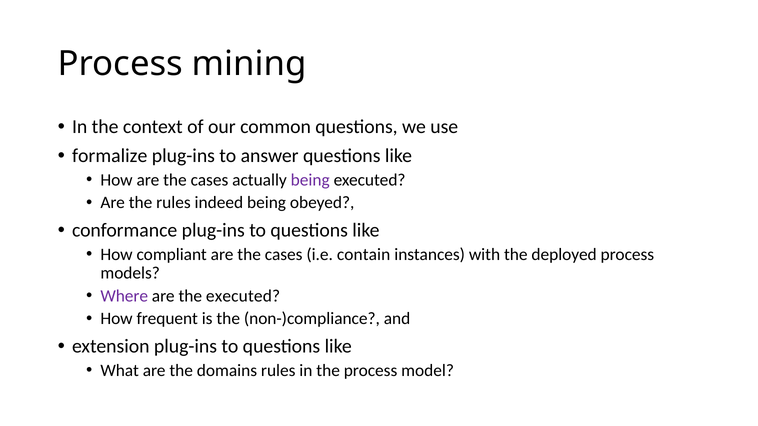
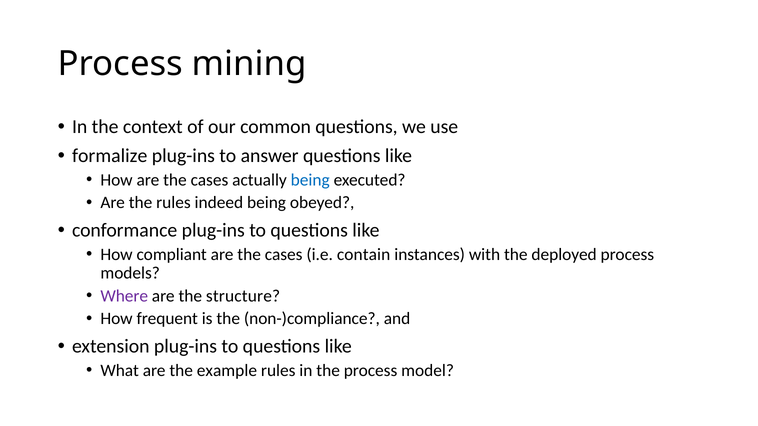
being at (310, 180) colour: purple -> blue
the executed: executed -> structure
domains: domains -> example
